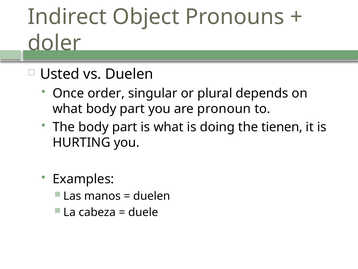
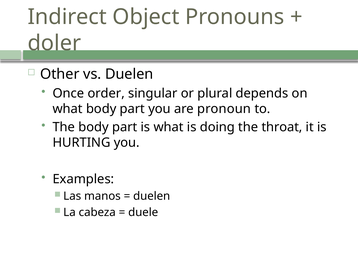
Usted: Usted -> Other
tienen: tienen -> throat
